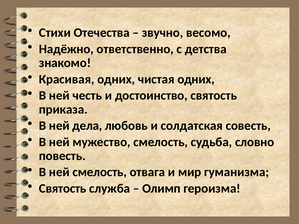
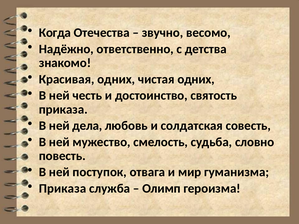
Стихи: Стихи -> Когда
ней смелость: смелость -> поступок
Святость at (63, 189): Святость -> Приказа
